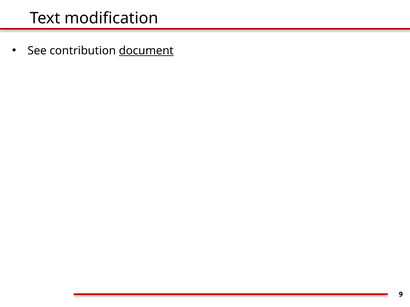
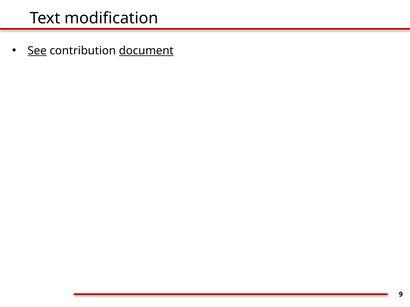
See underline: none -> present
